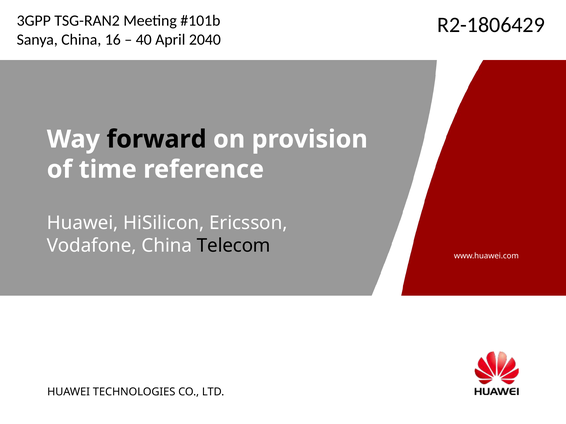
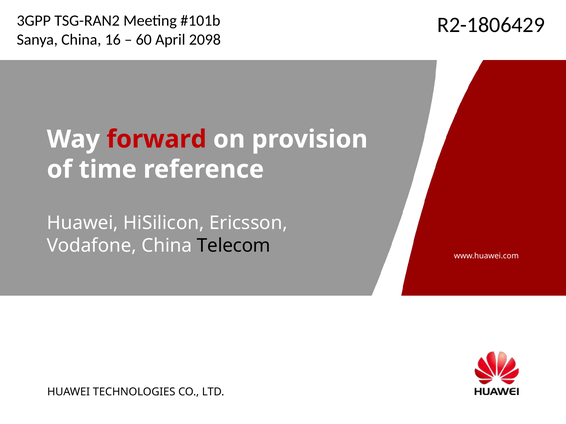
40: 40 -> 60
2040: 2040 -> 2098
forward colour: black -> red
